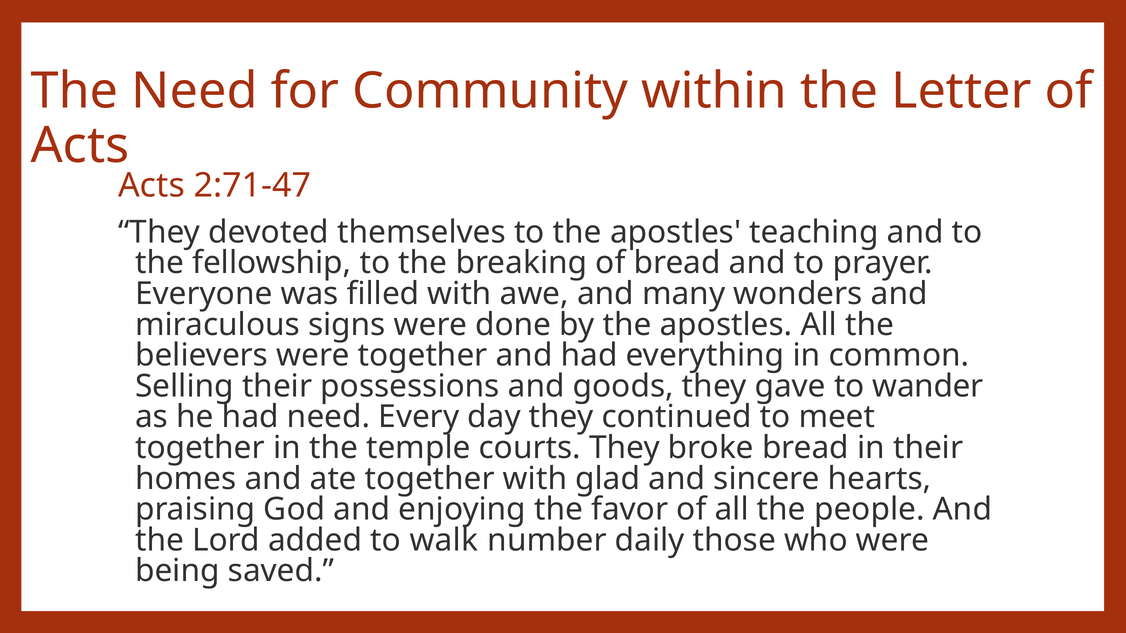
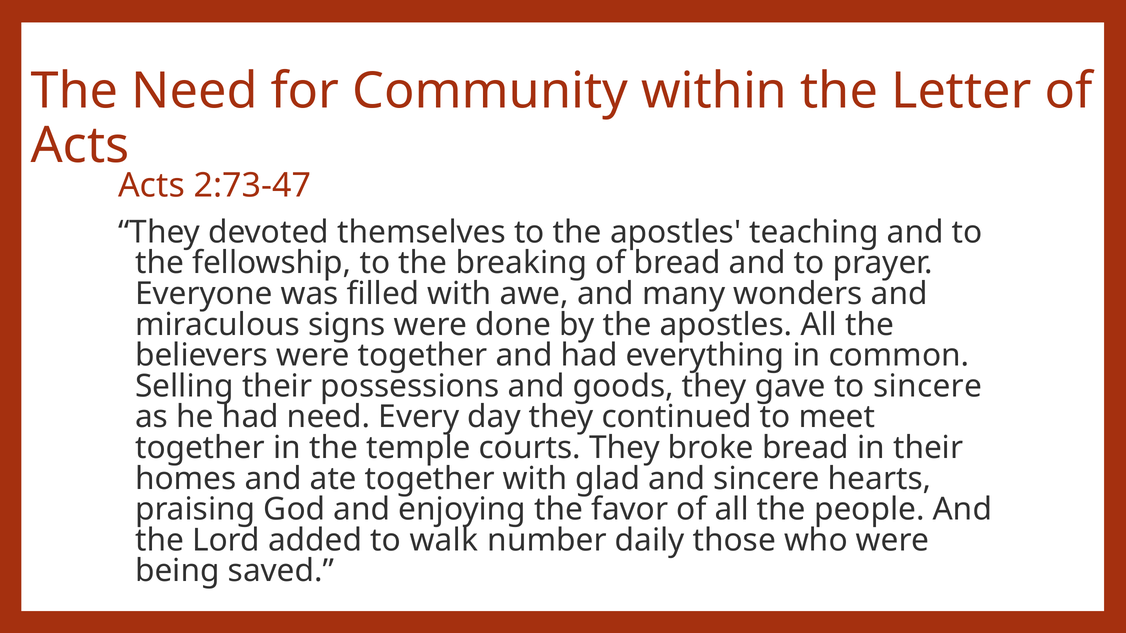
2:71-47: 2:71-47 -> 2:73-47
to wander: wander -> sincere
